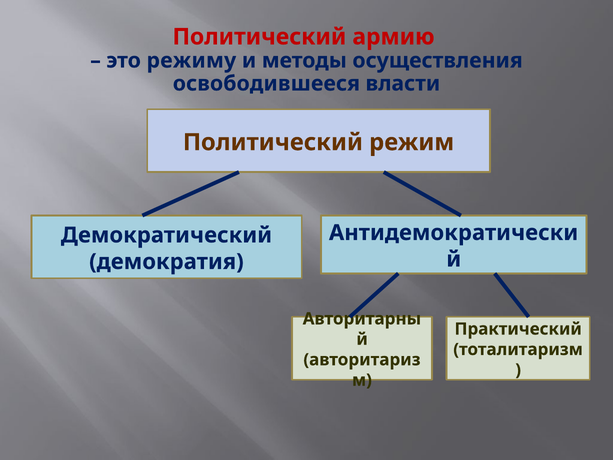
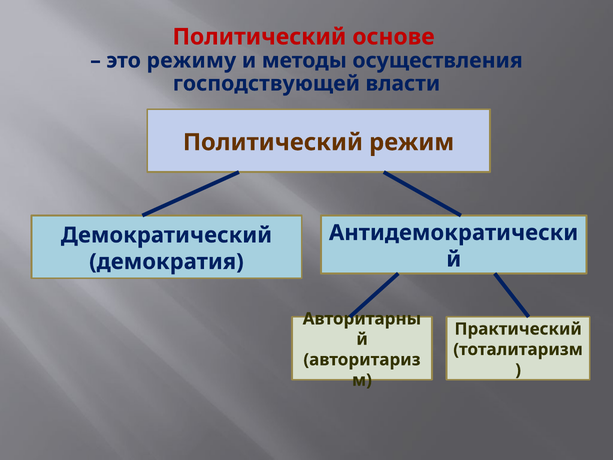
армию: армию -> основе
освободившееся: освободившееся -> господствующей
